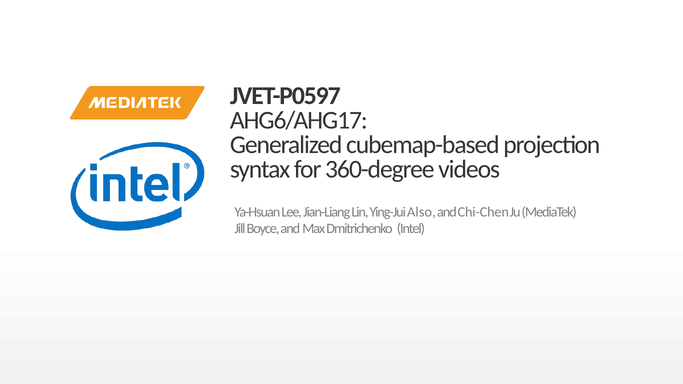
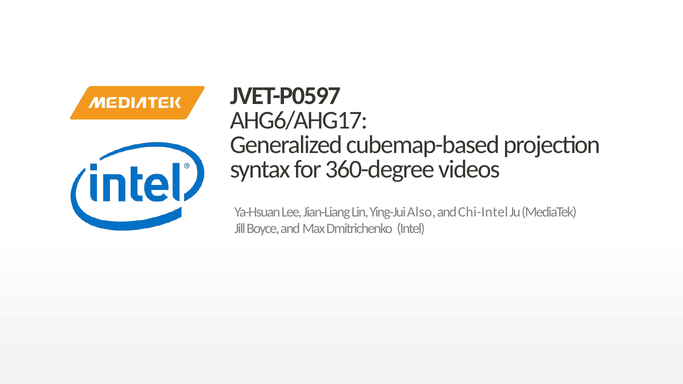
Chi-Chen: Chi-Chen -> Chi-Intel
